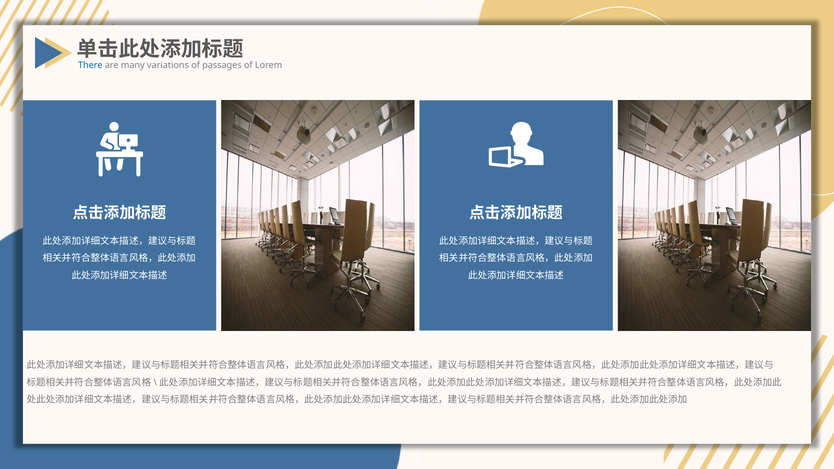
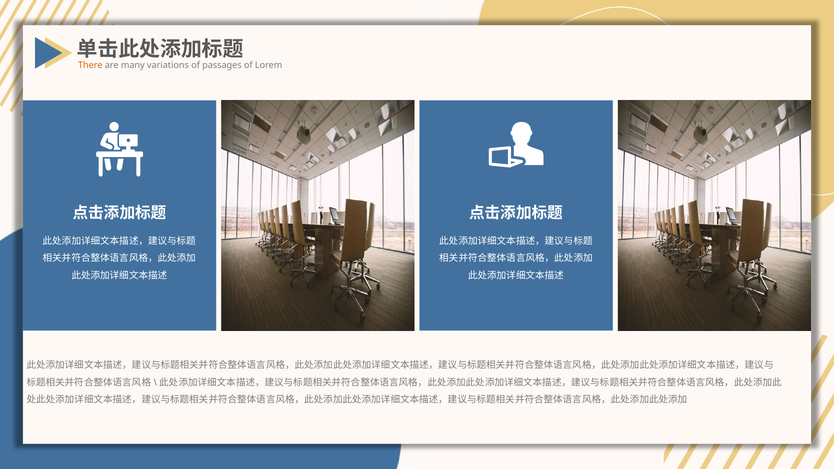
There colour: blue -> orange
